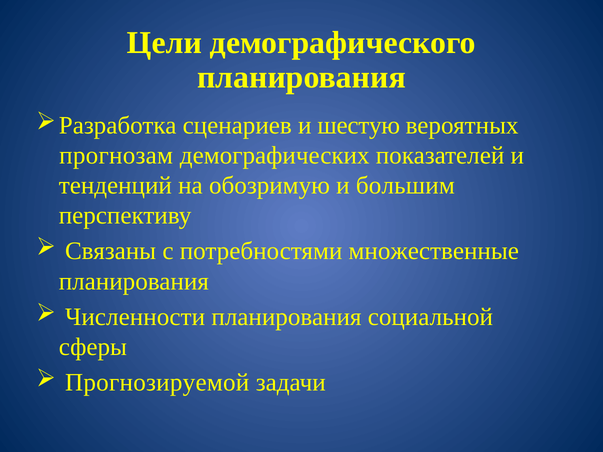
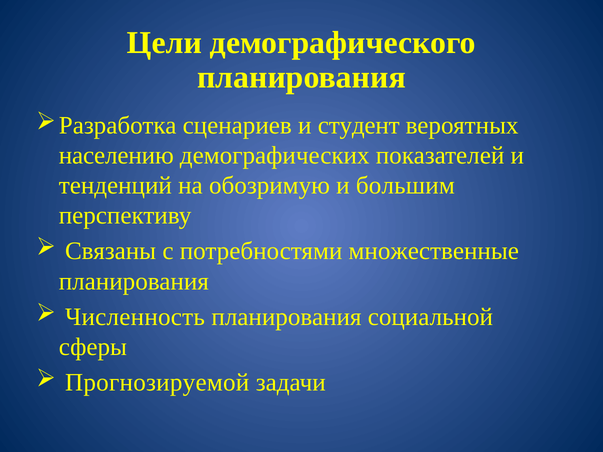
шестую: шестую -> студент
прогнозам: прогнозам -> населению
Численности: Численности -> Численность
